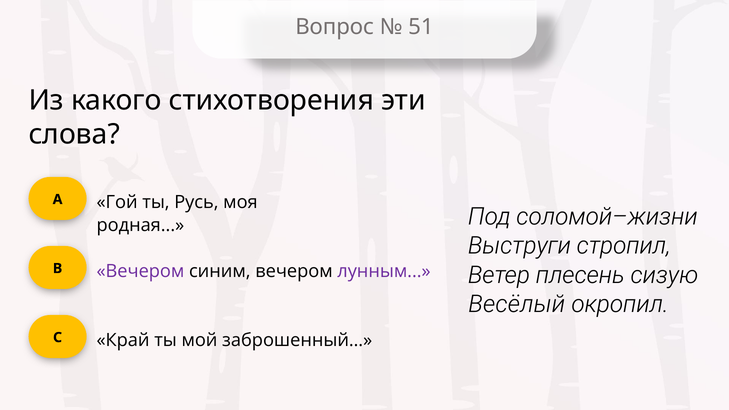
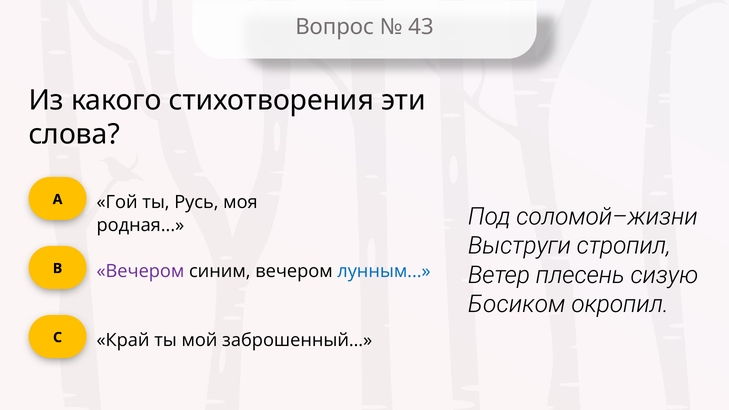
51: 51 -> 43
лунным colour: purple -> blue
Весёлый: Весёлый -> Босиком
